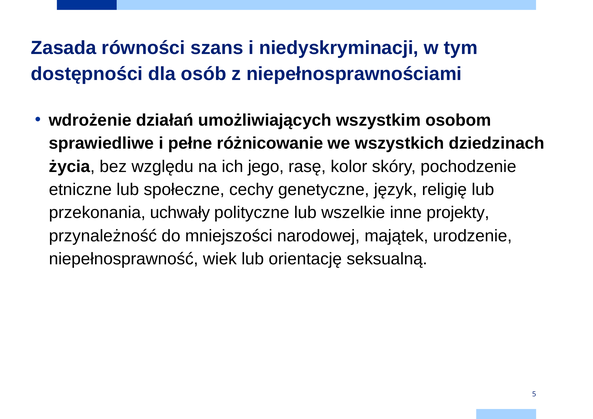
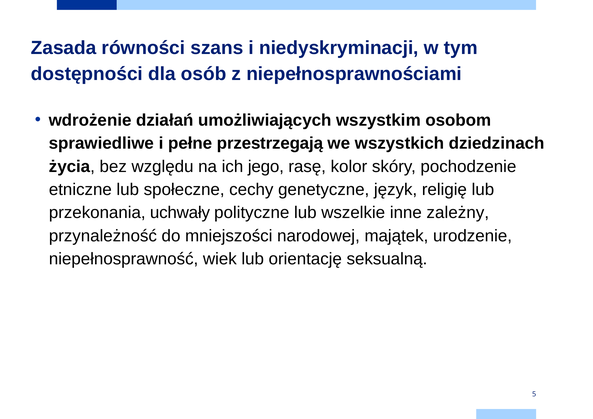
różnicowanie: różnicowanie -> przestrzegają
projekty: projekty -> zależny
